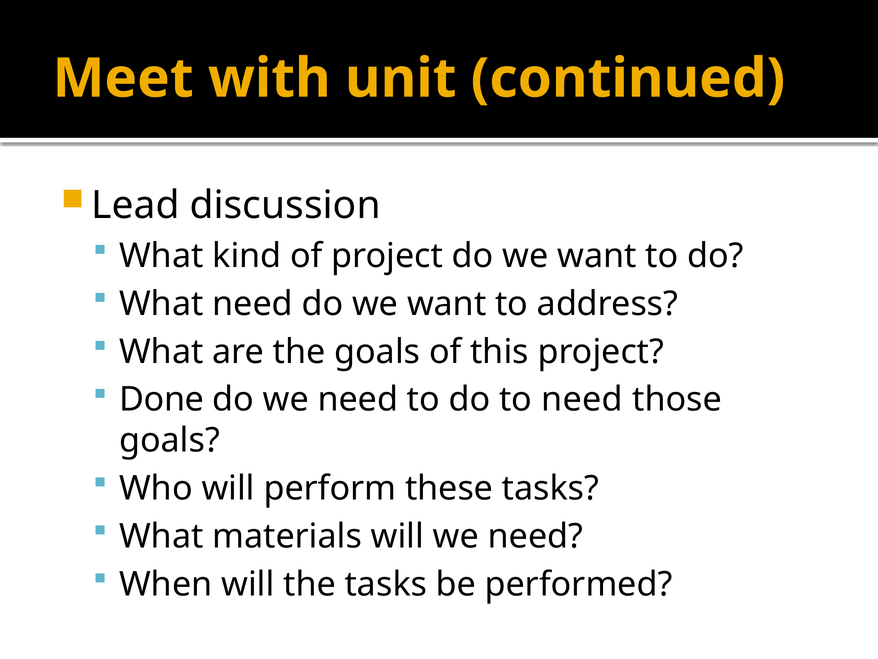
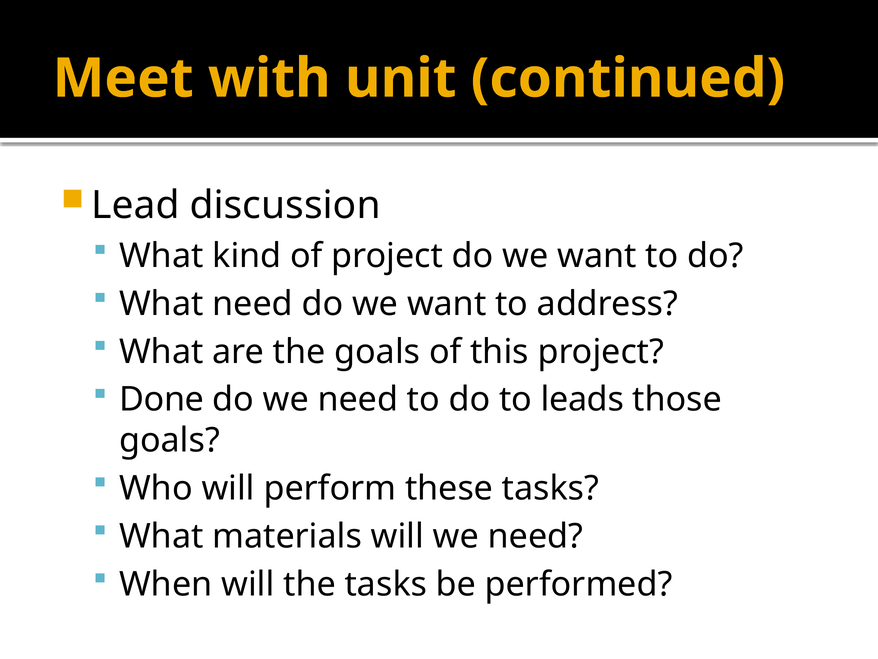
to need: need -> leads
